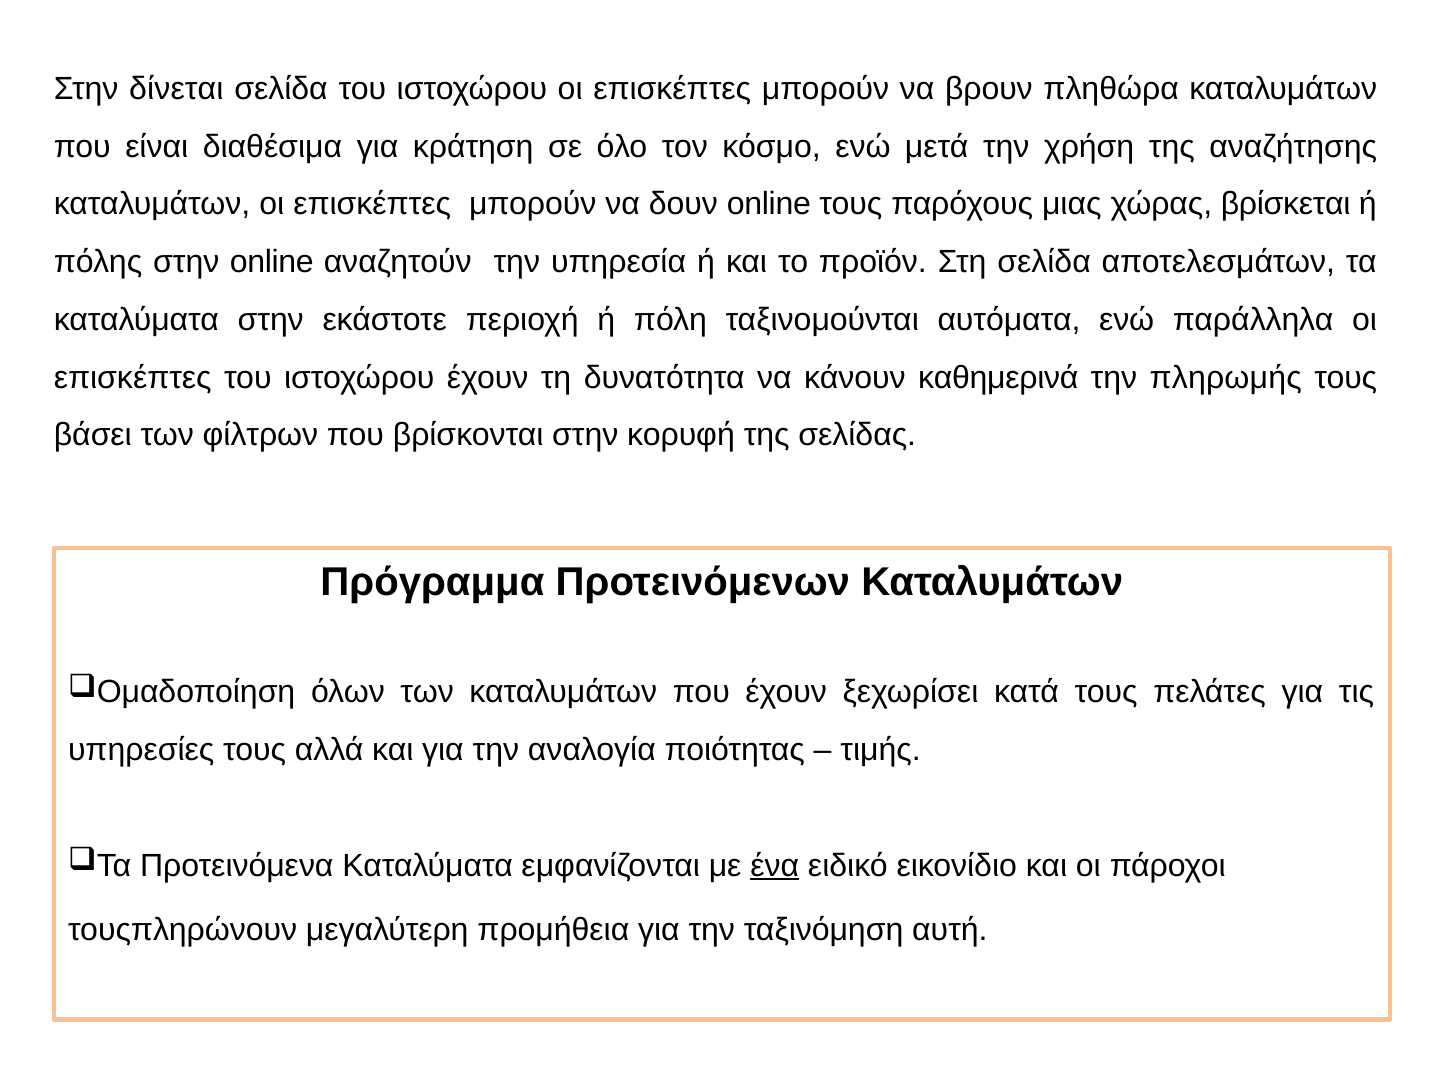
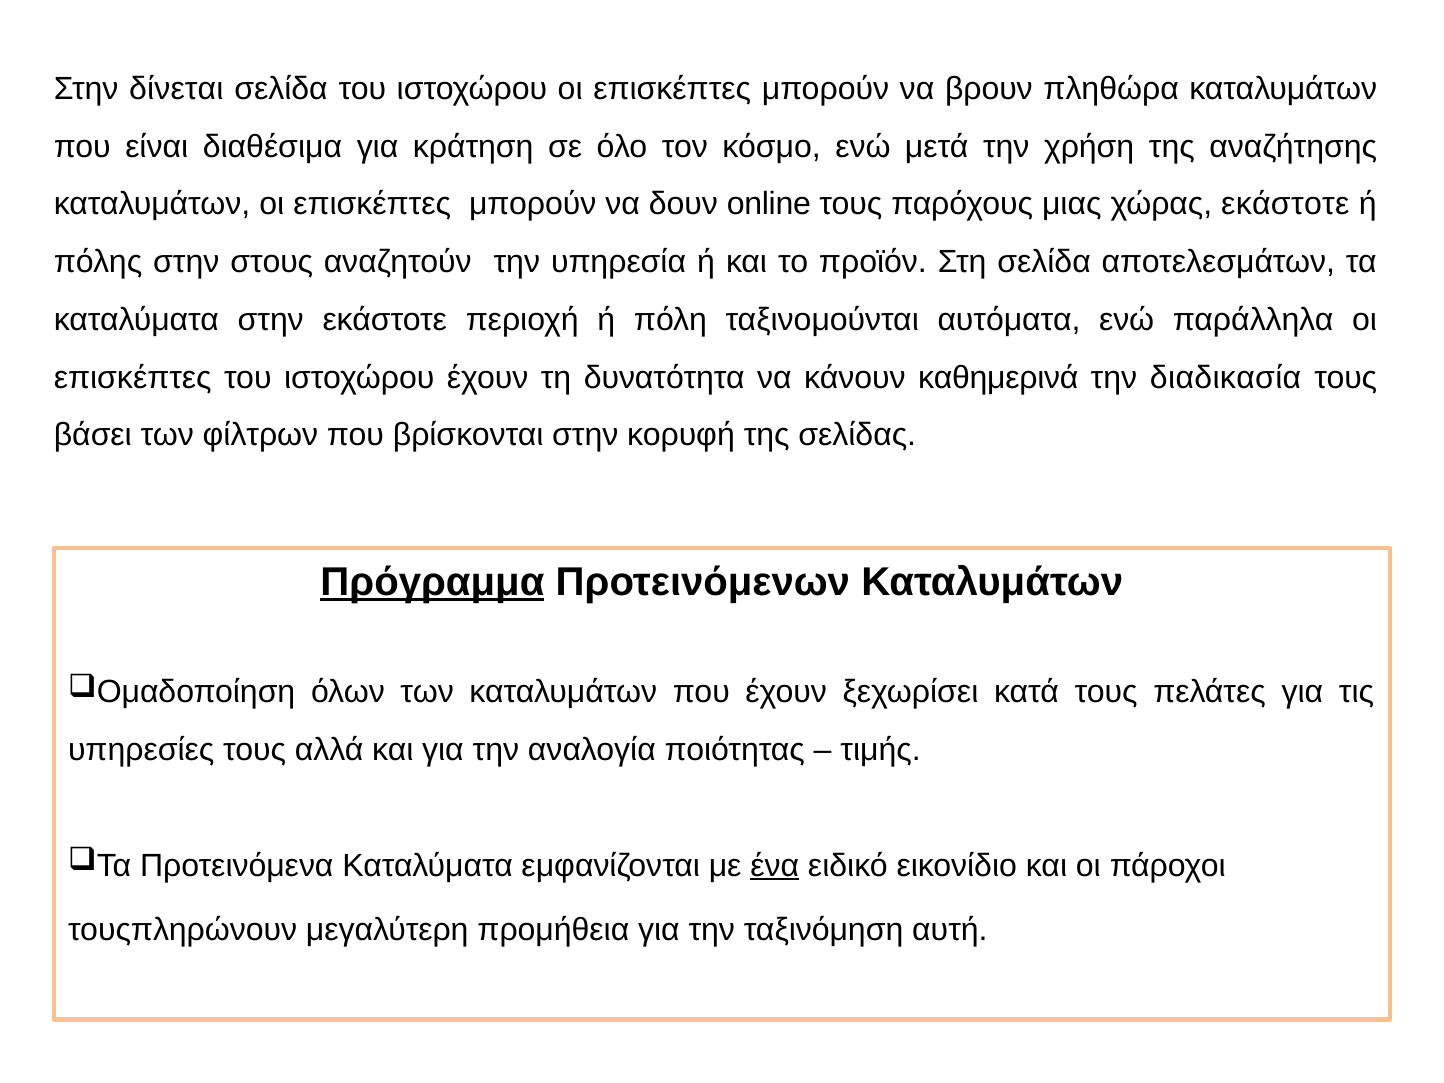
χώρας βρίσκεται: βρίσκεται -> εκάστοτε
στην online: online -> στους
πληρωμής: πληρωμής -> διαδικασία
Πρόγραμμα underline: none -> present
